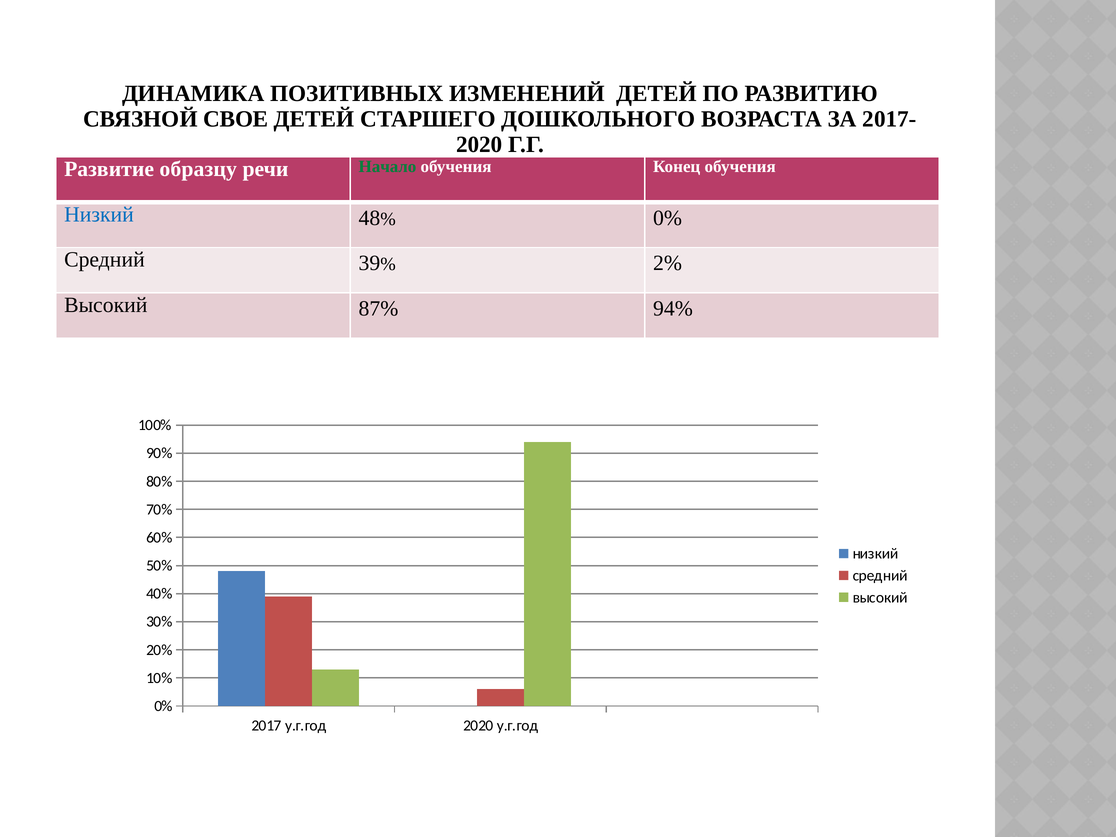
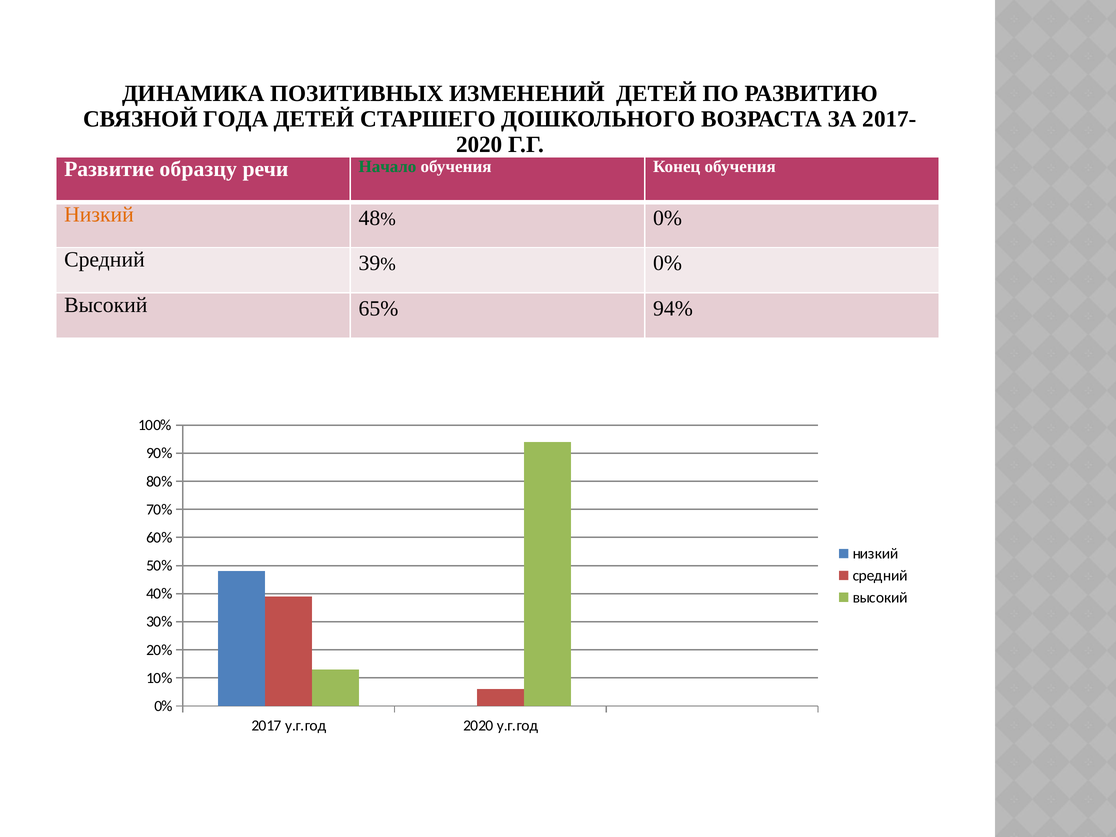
СВОЕ: СВОЕ -> ГОДА
Низкий at (99, 214) colour: blue -> orange
39% 2%: 2% -> 0%
87%: 87% -> 65%
